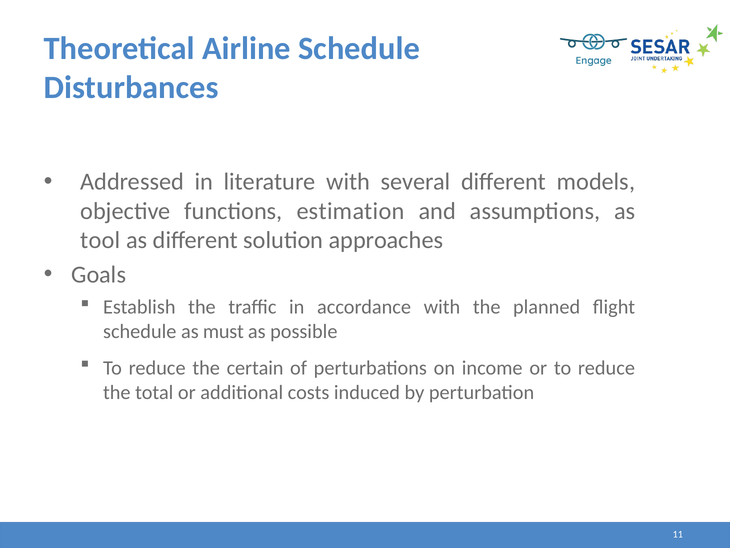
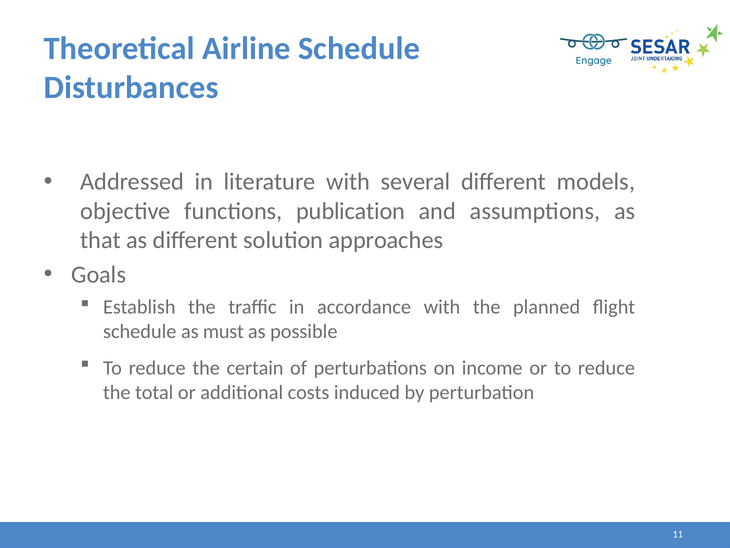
estimation: estimation -> publication
tool: tool -> that
